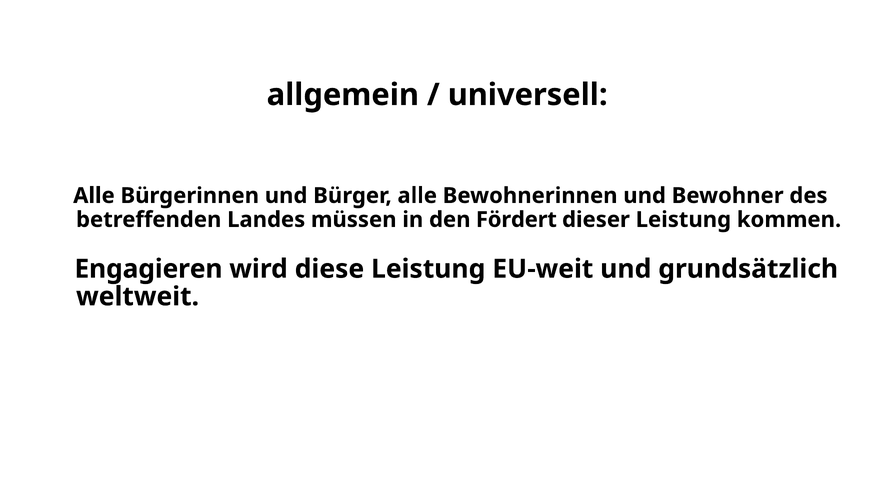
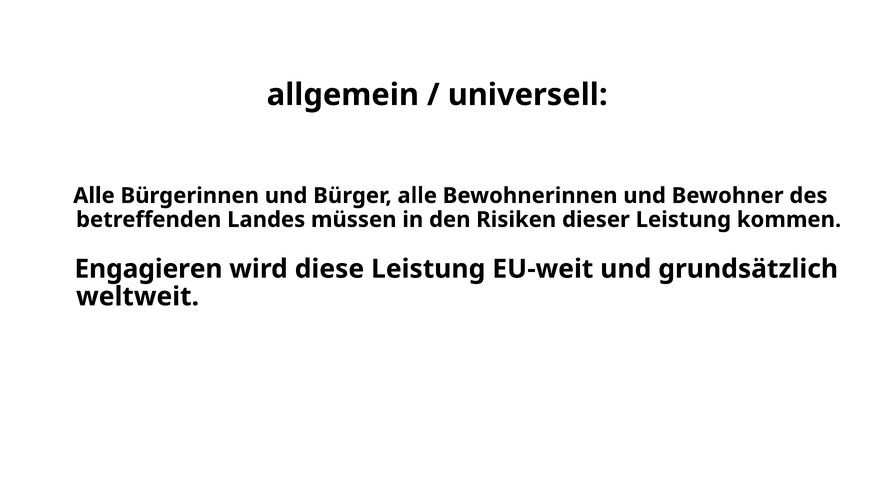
Fördert: Fördert -> Risiken
